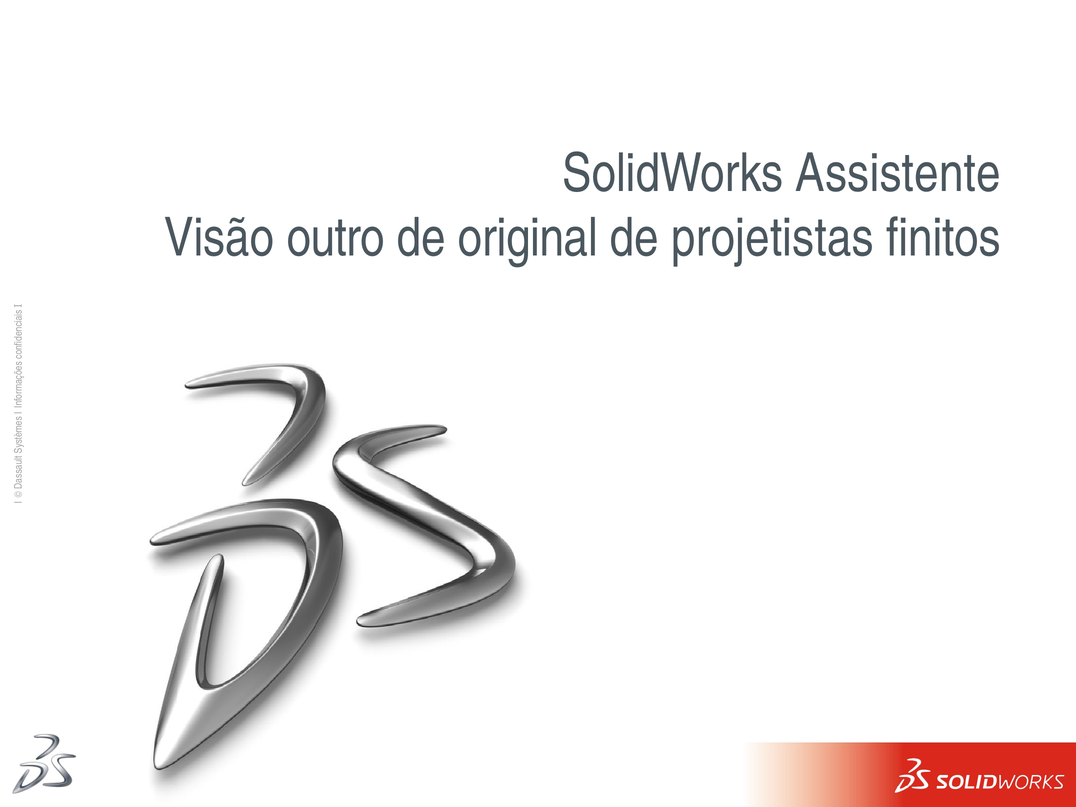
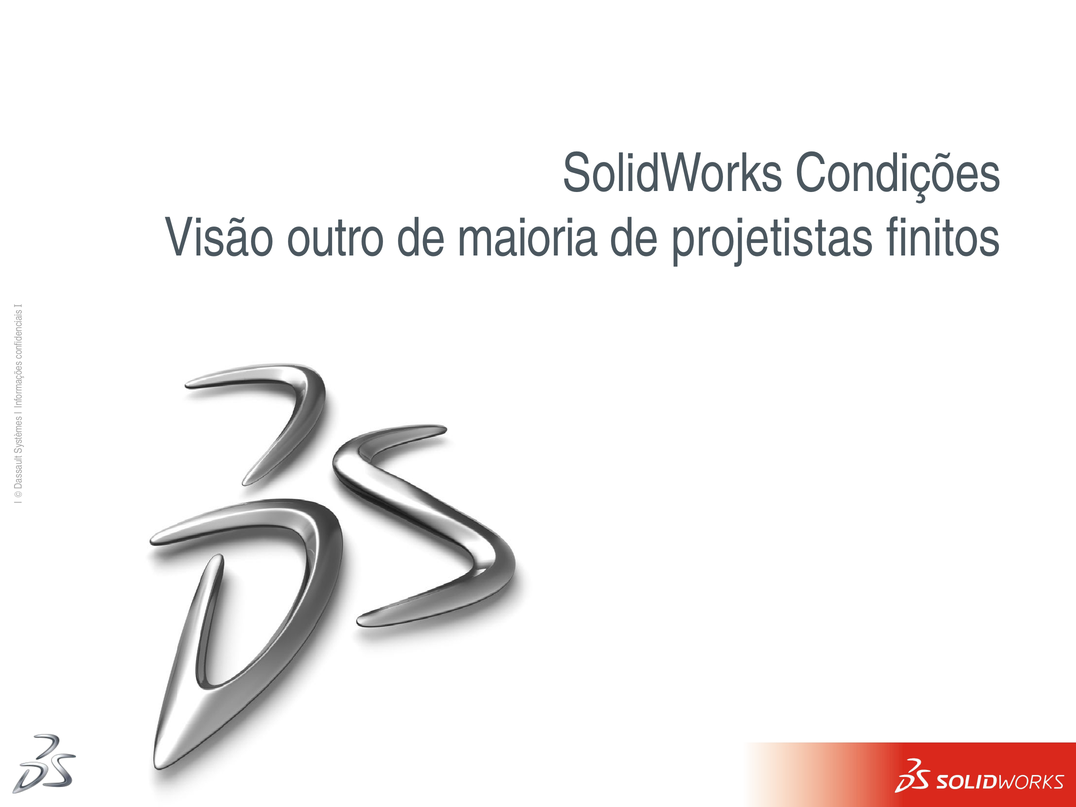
Assistente: Assistente -> Condições
original: original -> maioria
